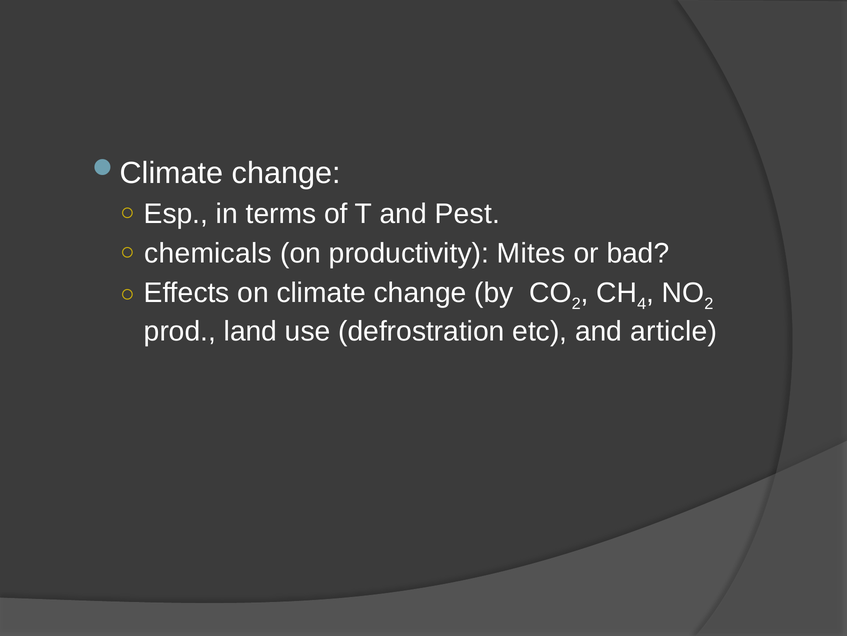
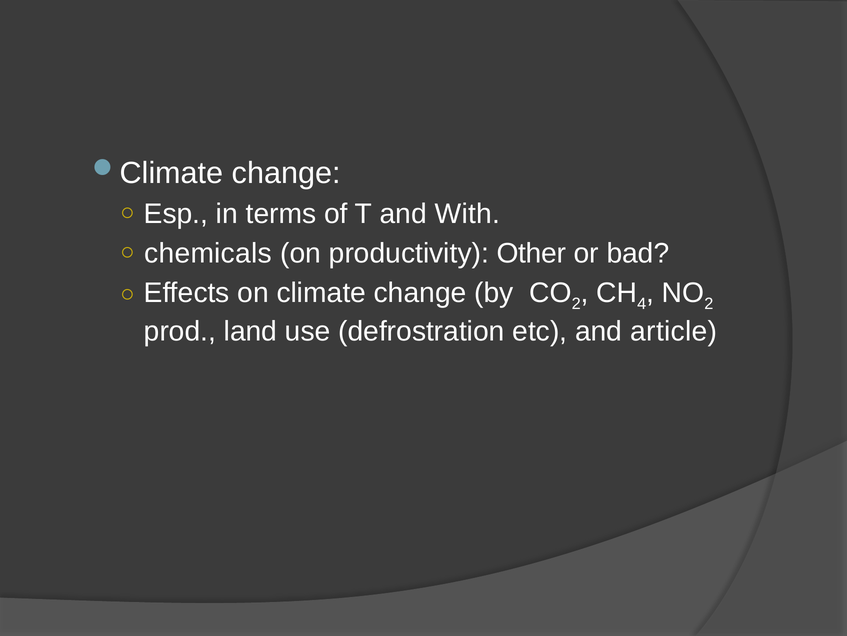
Pest: Pest -> With
Mites: Mites -> Other
